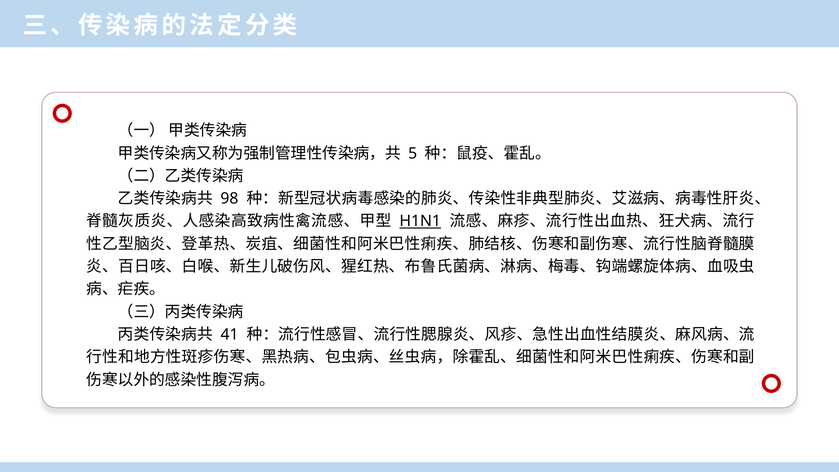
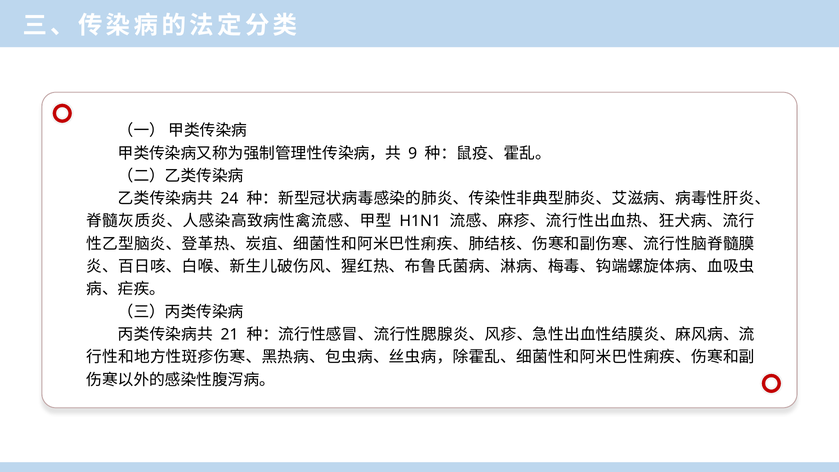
5: 5 -> 9
98: 98 -> 24
H1N1 underline: present -> none
41: 41 -> 21
